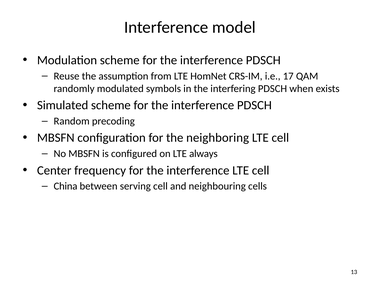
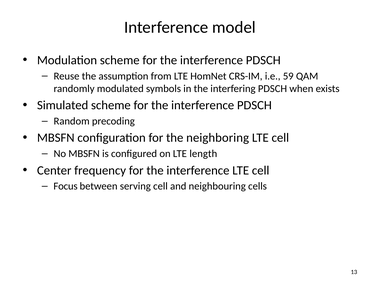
17: 17 -> 59
always: always -> length
China: China -> Focus
